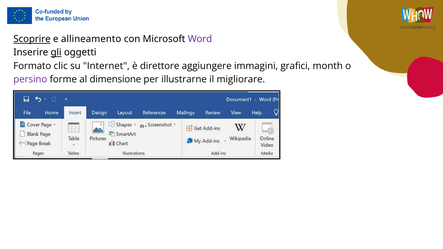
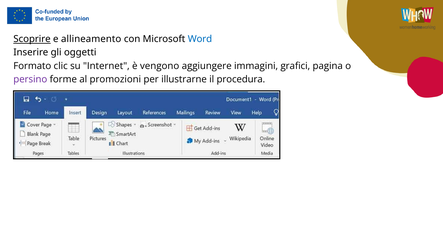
Word colour: purple -> blue
gli underline: present -> none
direttore: direttore -> vengono
month: month -> pagina
dimensione: dimensione -> promozioni
migliorare: migliorare -> procedura
